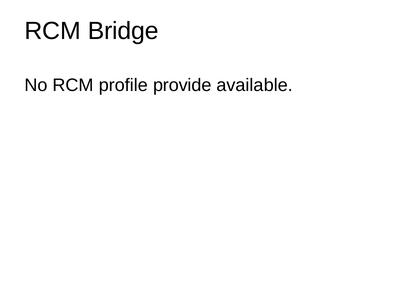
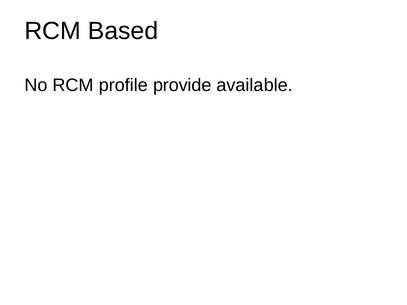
Bridge: Bridge -> Based
